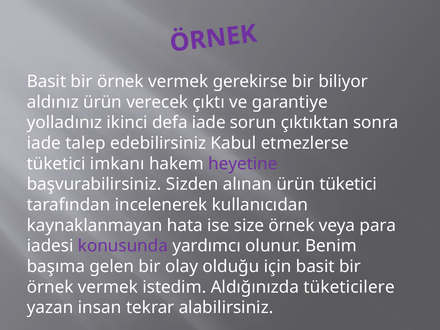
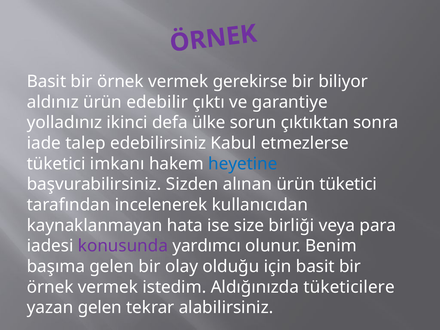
verecek: verecek -> edebilir
defa iade: iade -> ülke
heyetine colour: purple -> blue
size örnek: örnek -> birliği
yazan insan: insan -> gelen
